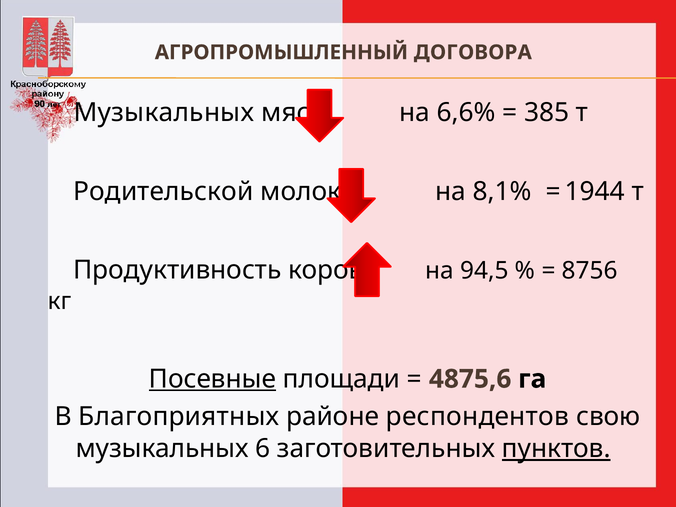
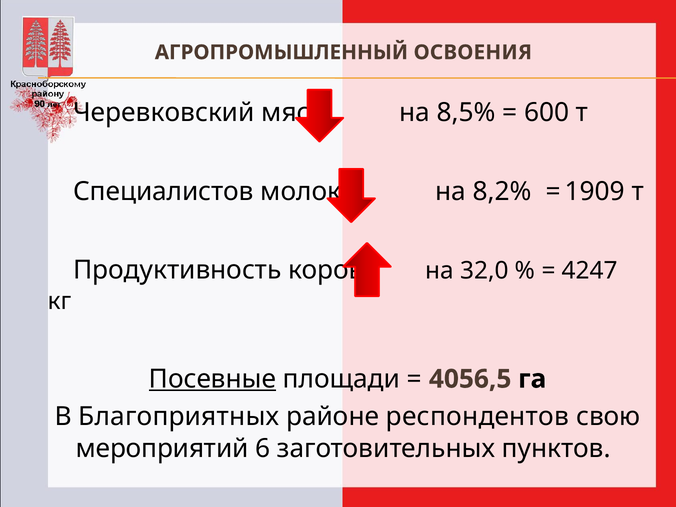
ДОГОВОРА: ДОГОВОРА -> ОСВОЕНИЯ
Музыкальных at (164, 112): Музыкальных -> Черевковский
6,6%: 6,6% -> 8,5%
385: 385 -> 600
Родительской: Родительской -> Специалистов
8,1%: 8,1% -> 8,2%
1944: 1944 -> 1909
94,5: 94,5 -> 32,0
8756: 8756 -> 4247
4875,6: 4875,6 -> 4056,5
музыкальных at (162, 449): музыкальных -> мероприятий
пунктов underline: present -> none
